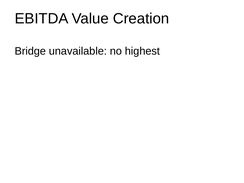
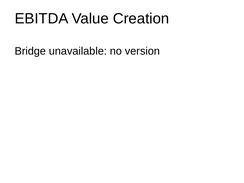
highest: highest -> version
